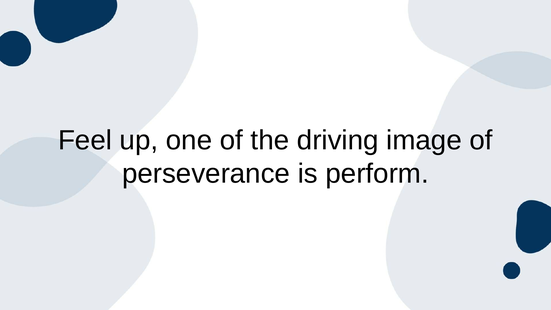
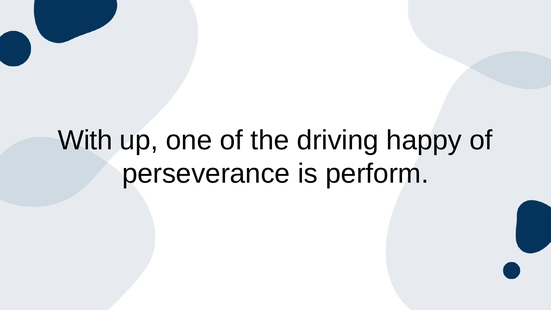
Feel: Feel -> With
image: image -> happy
